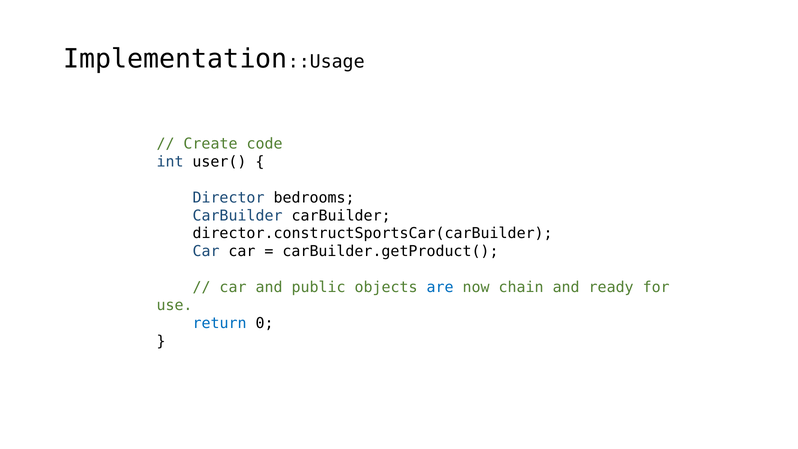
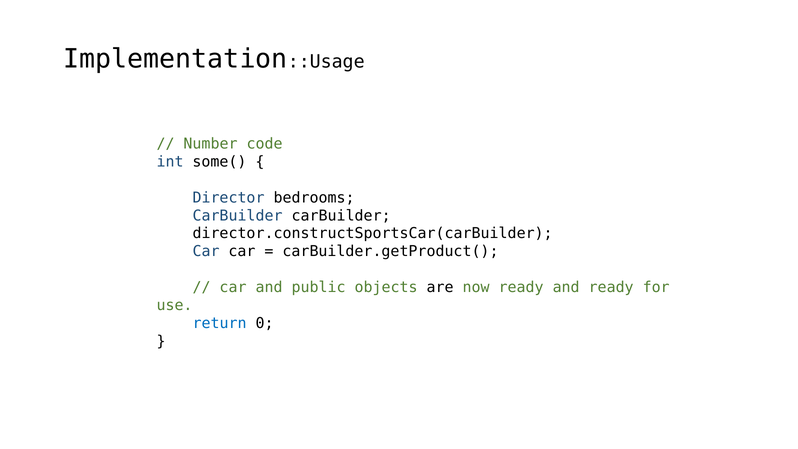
Create: Create -> Number
user(: user( -> some(
are colour: blue -> black
now chain: chain -> ready
